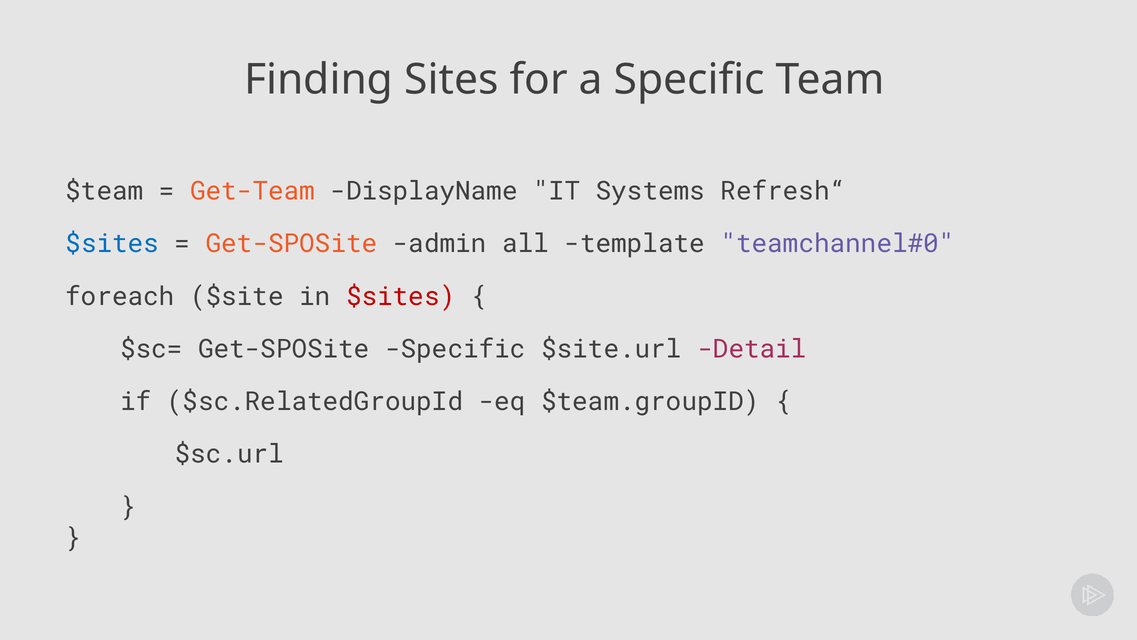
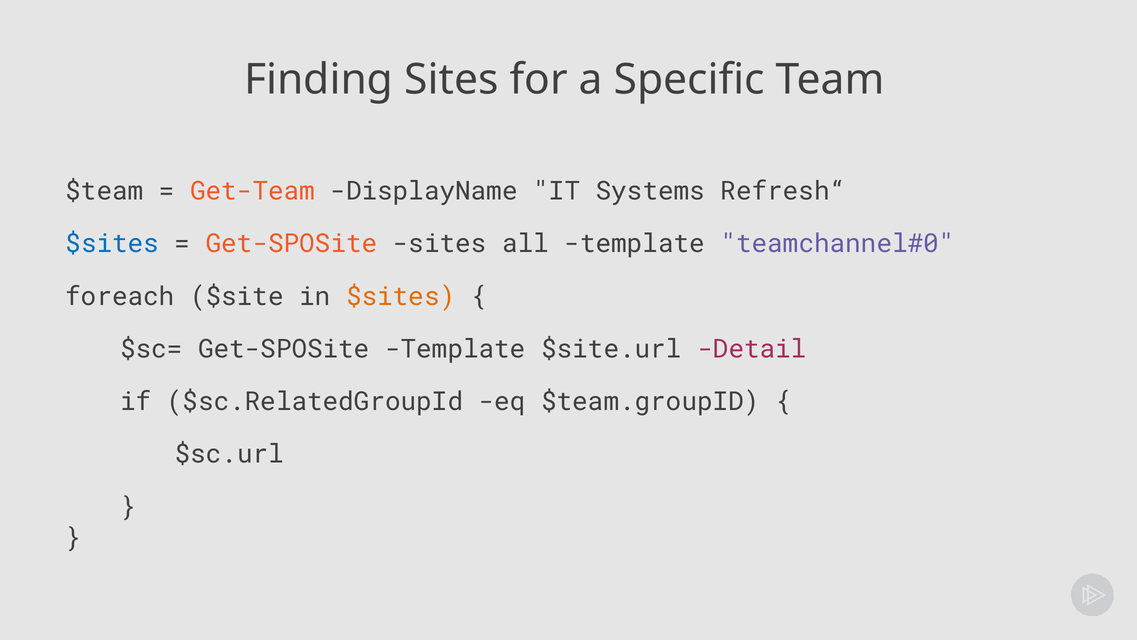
Get-SPOSite admin: admin -> sites
$sites at (401, 296) colour: red -> orange
Get-SPOSite Specific: Specific -> Template
